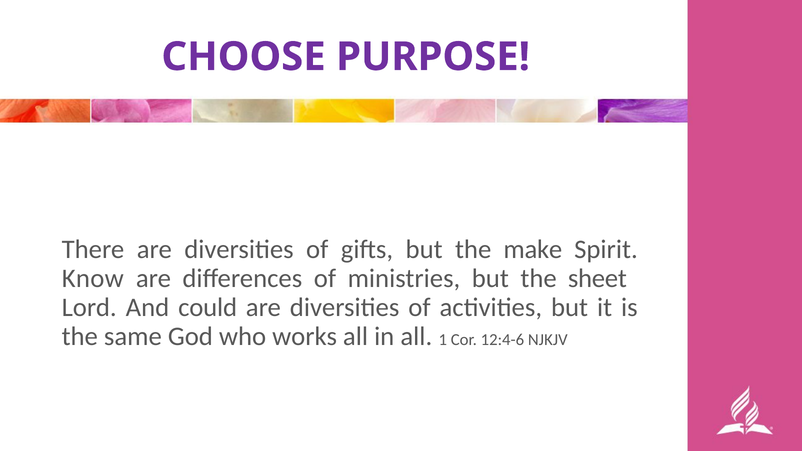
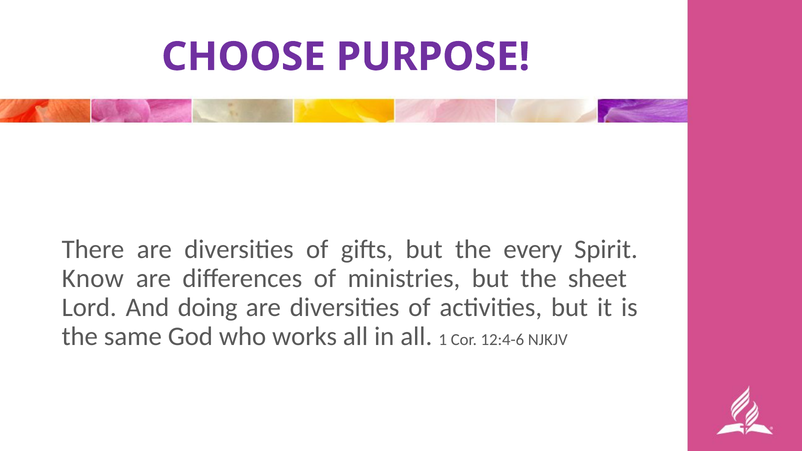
make: make -> every
could: could -> doing
